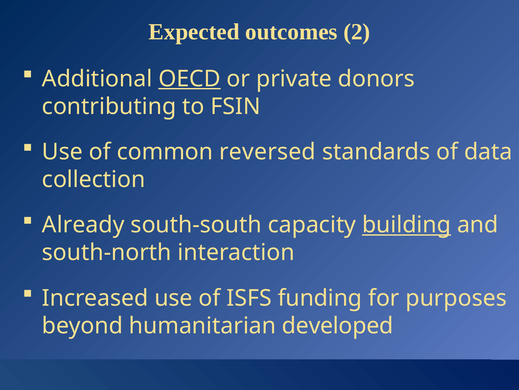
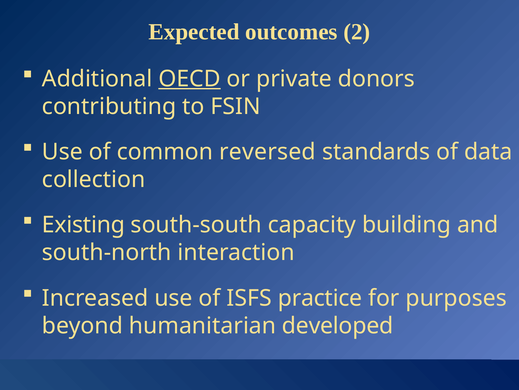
Already: Already -> Existing
building underline: present -> none
funding: funding -> practice
